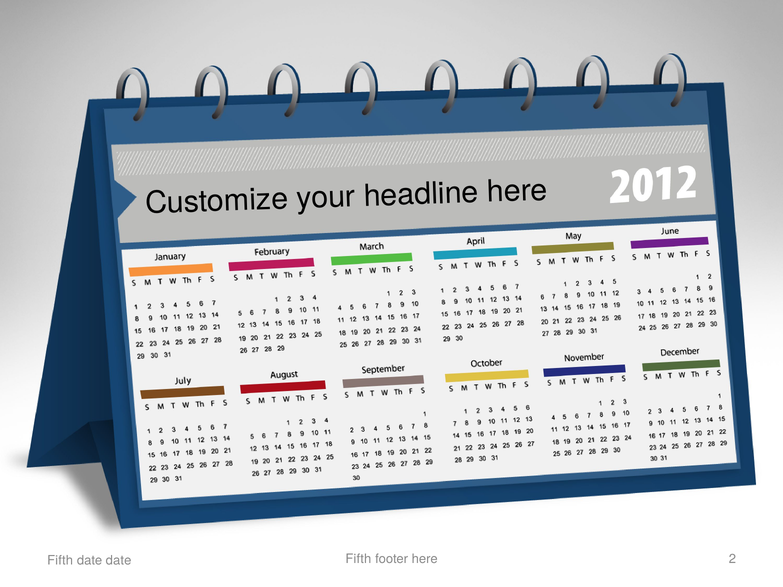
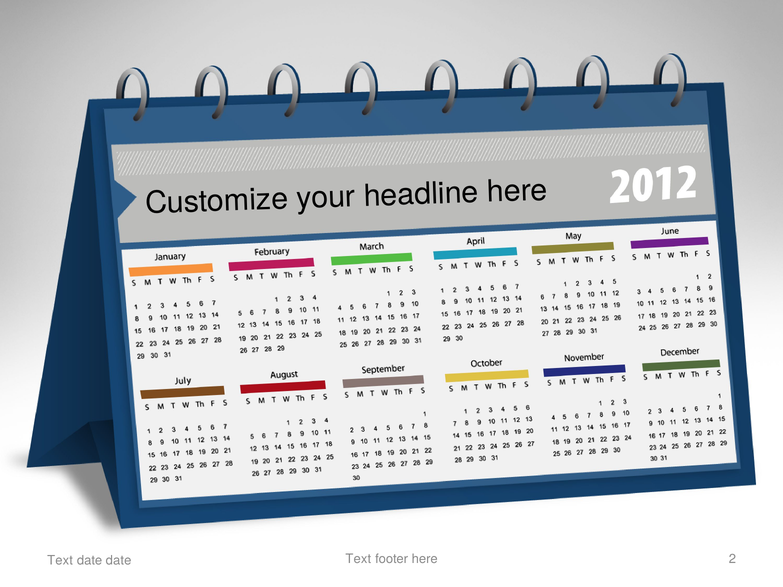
Fifth at (358, 559): Fifth -> Text
Fifth at (60, 561): Fifth -> Text
